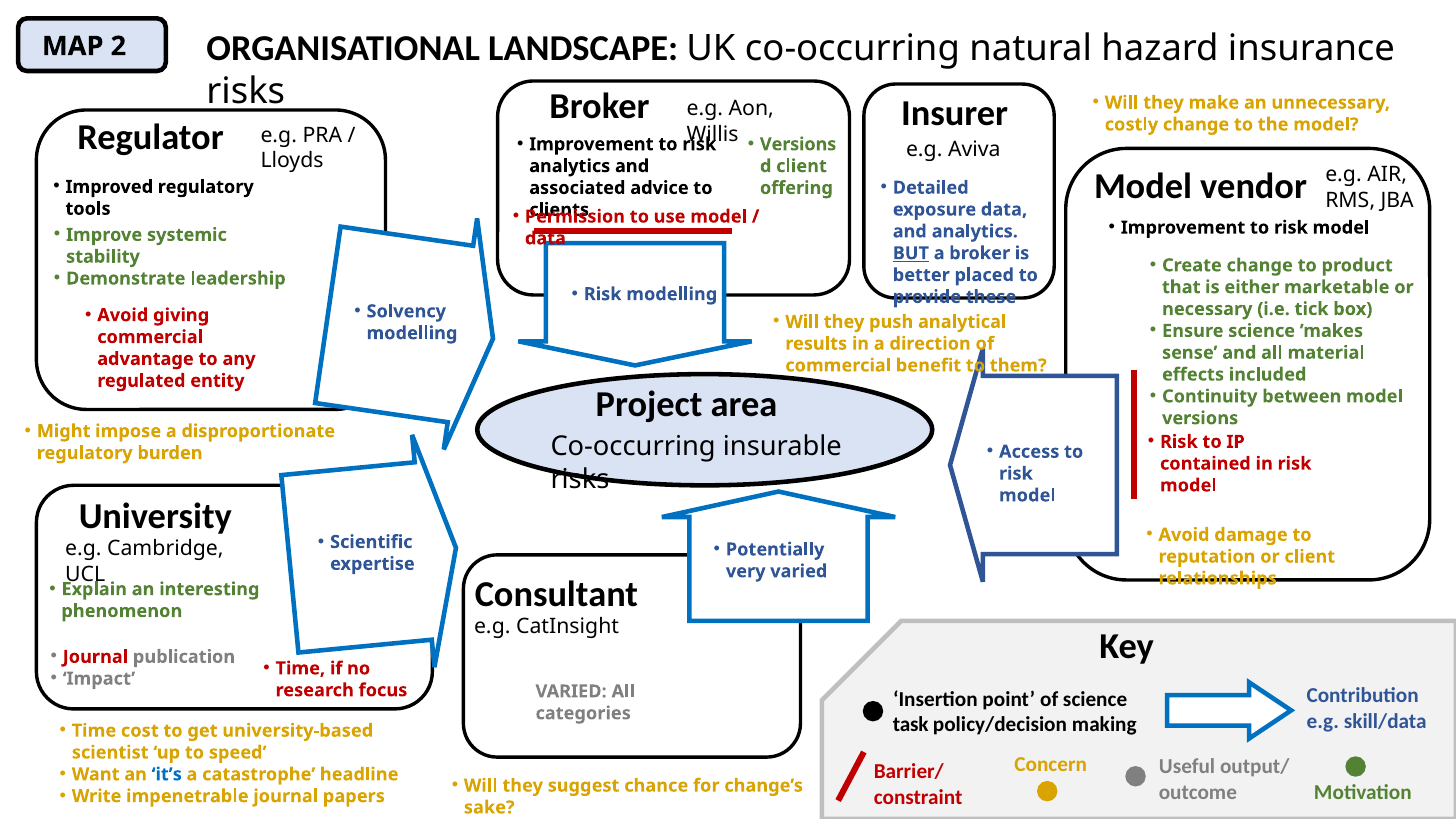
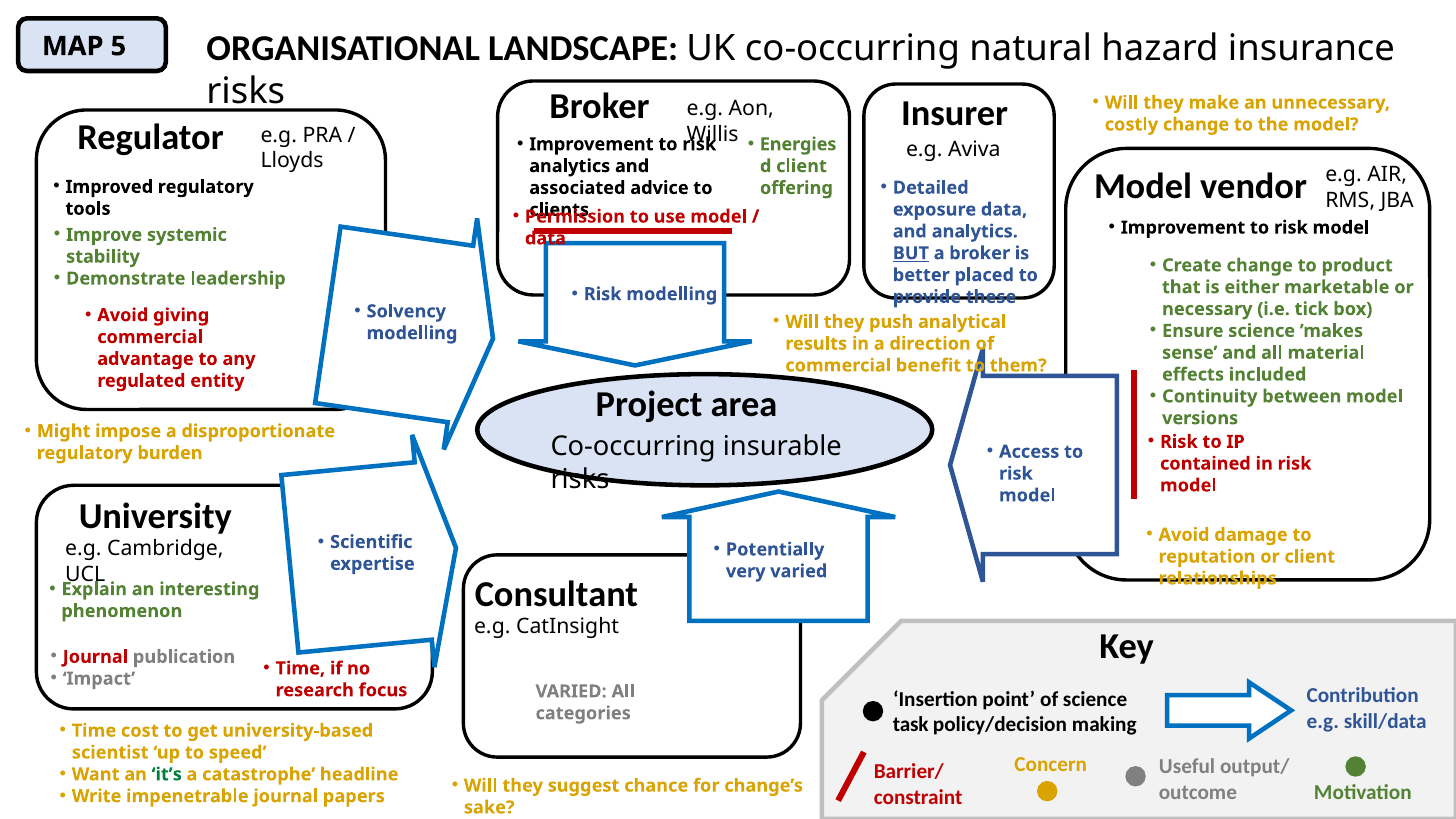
2: 2 -> 5
Versions at (798, 144): Versions -> Energies
it’s colour: blue -> green
